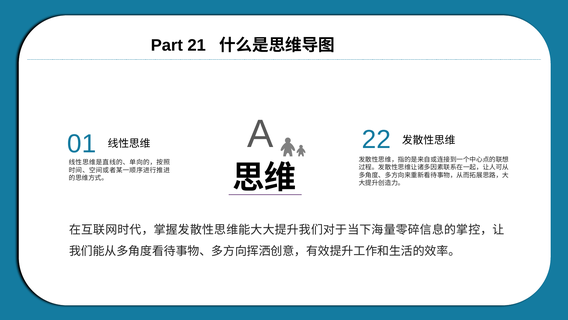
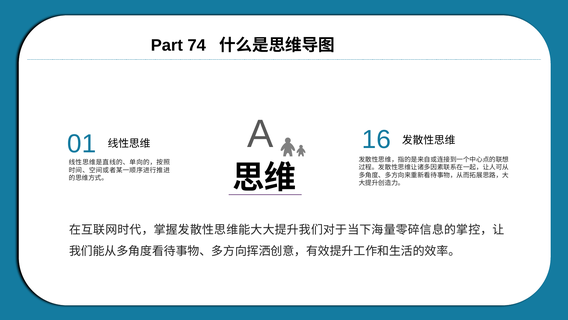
21: 21 -> 74
22: 22 -> 16
